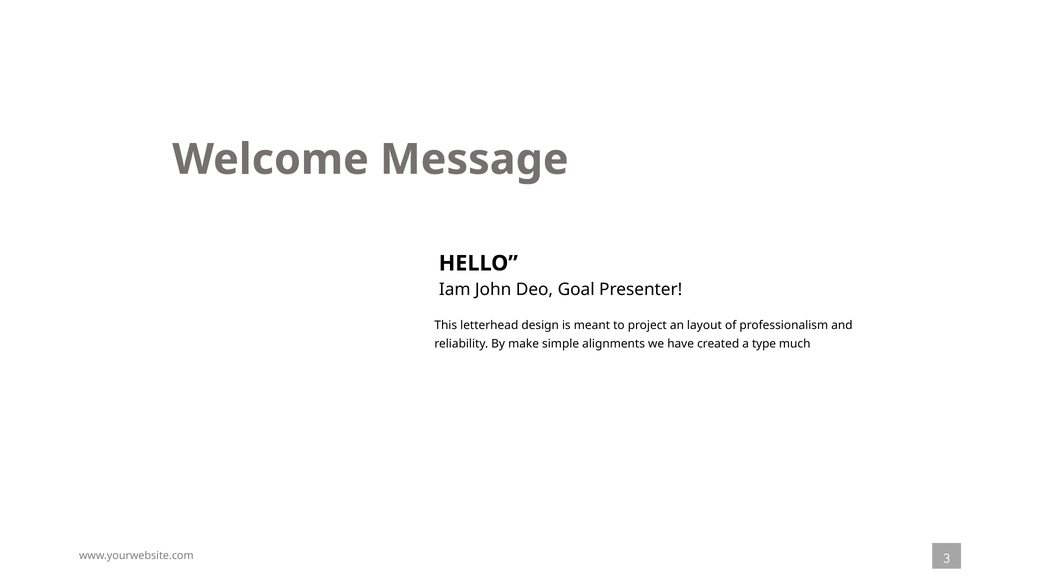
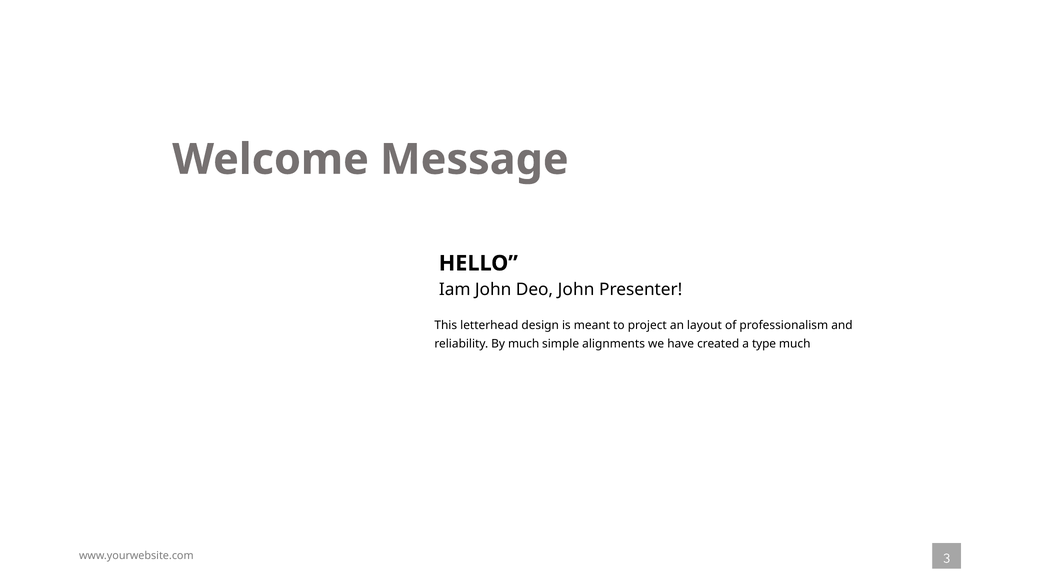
Deo Goal: Goal -> John
By make: make -> much
